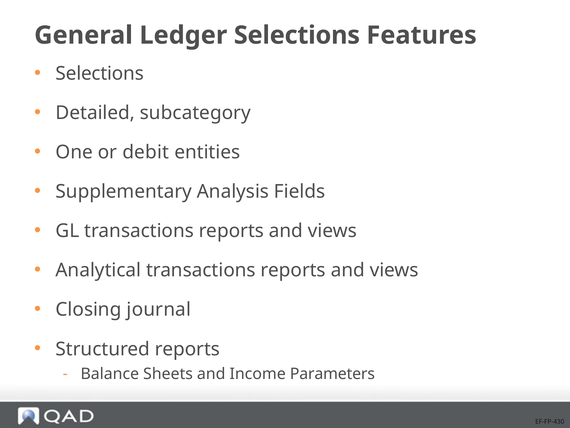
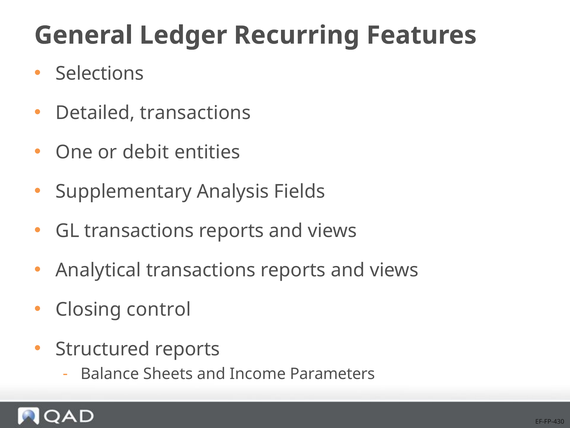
Ledger Selections: Selections -> Recurring
Detailed subcategory: subcategory -> transactions
journal: journal -> control
